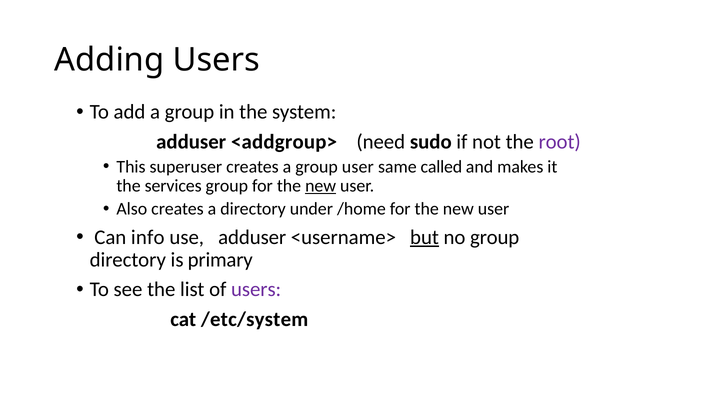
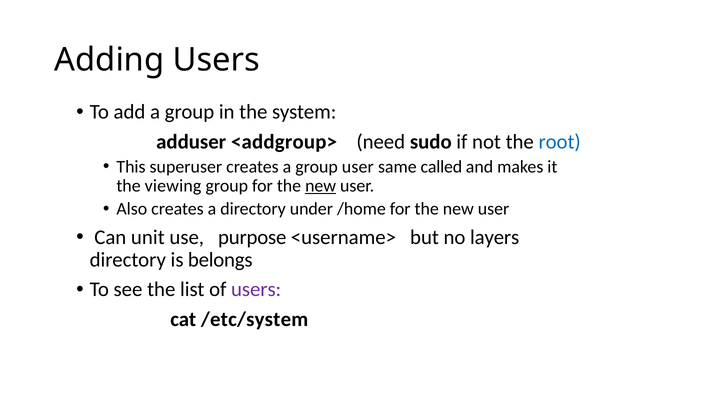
root colour: purple -> blue
services: services -> viewing
info: info -> unit
use adduser: adduser -> purpose
but underline: present -> none
no group: group -> layers
primary: primary -> belongs
